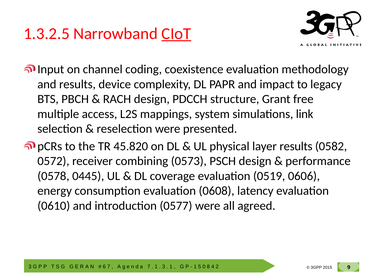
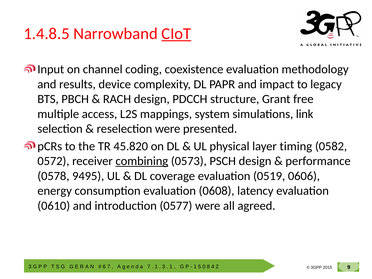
1.3.2.5: 1.3.2.5 -> 1.4.8.5
layer results: results -> timing
combining underline: none -> present
0445: 0445 -> 9495
